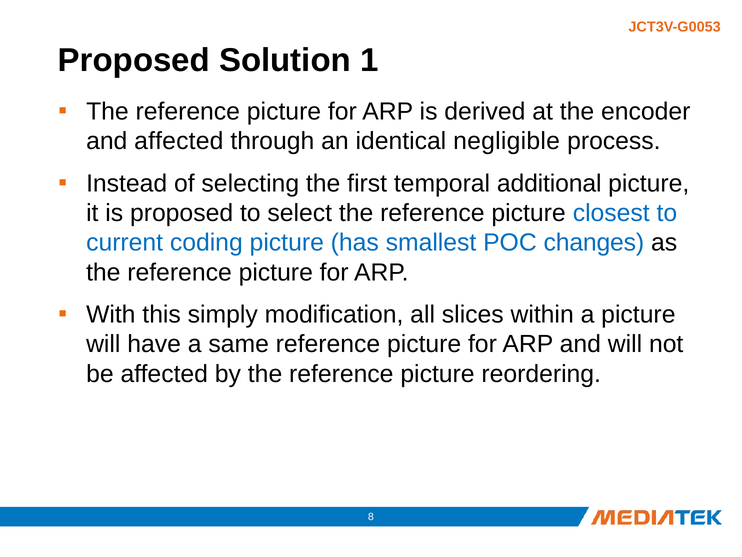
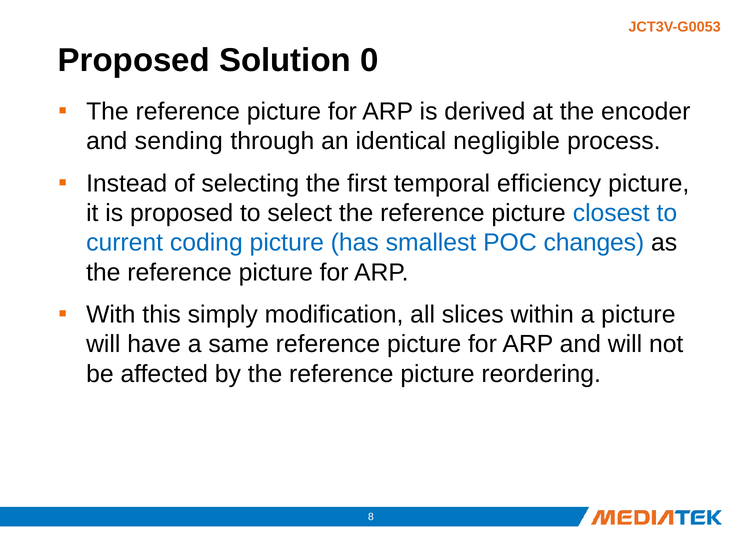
1: 1 -> 0
and affected: affected -> sending
additional: additional -> efficiency
